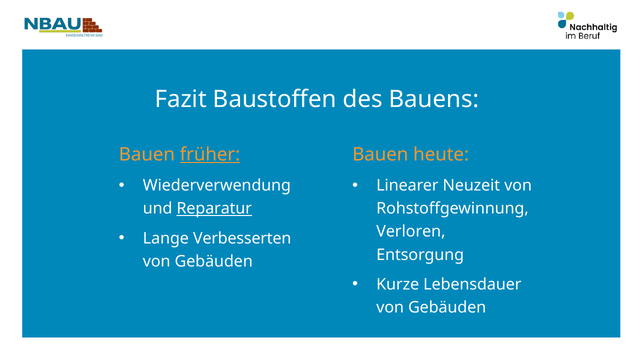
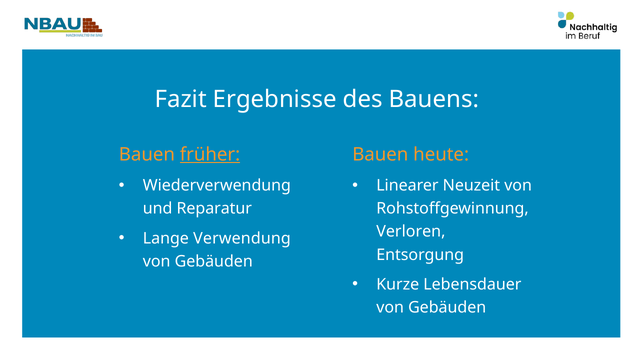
Baustoffen: Baustoffen -> Ergebnisse
Reparatur underline: present -> none
Verbesserten: Verbesserten -> Verwendung
